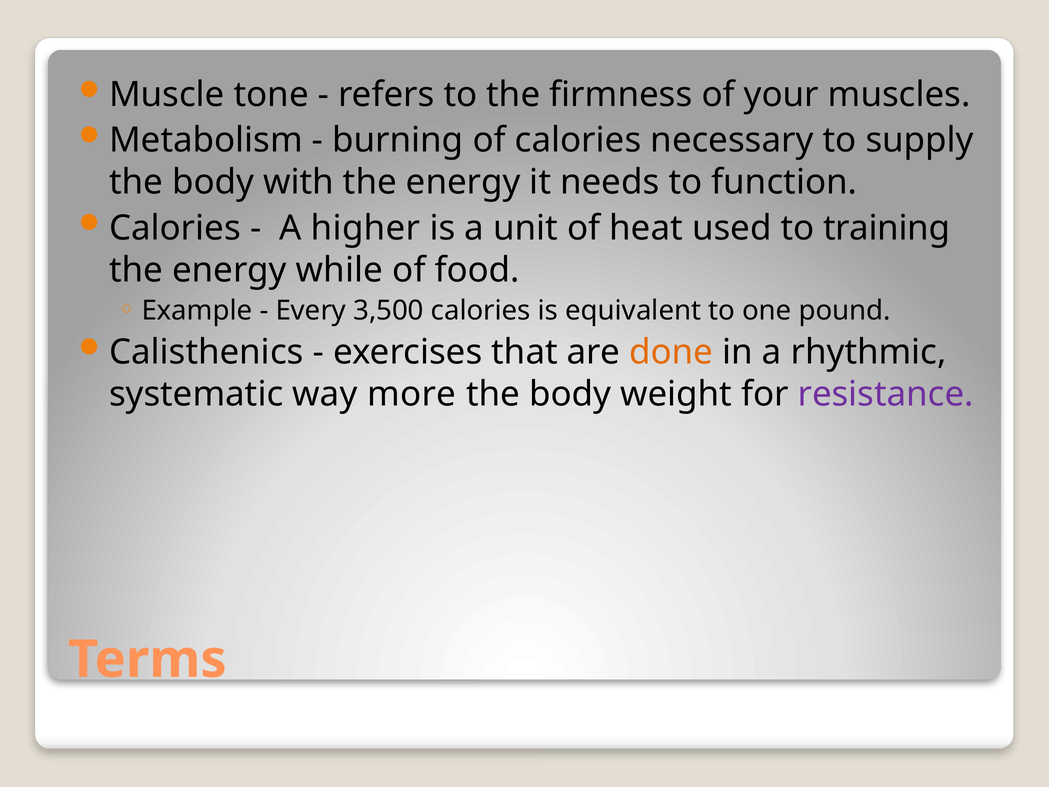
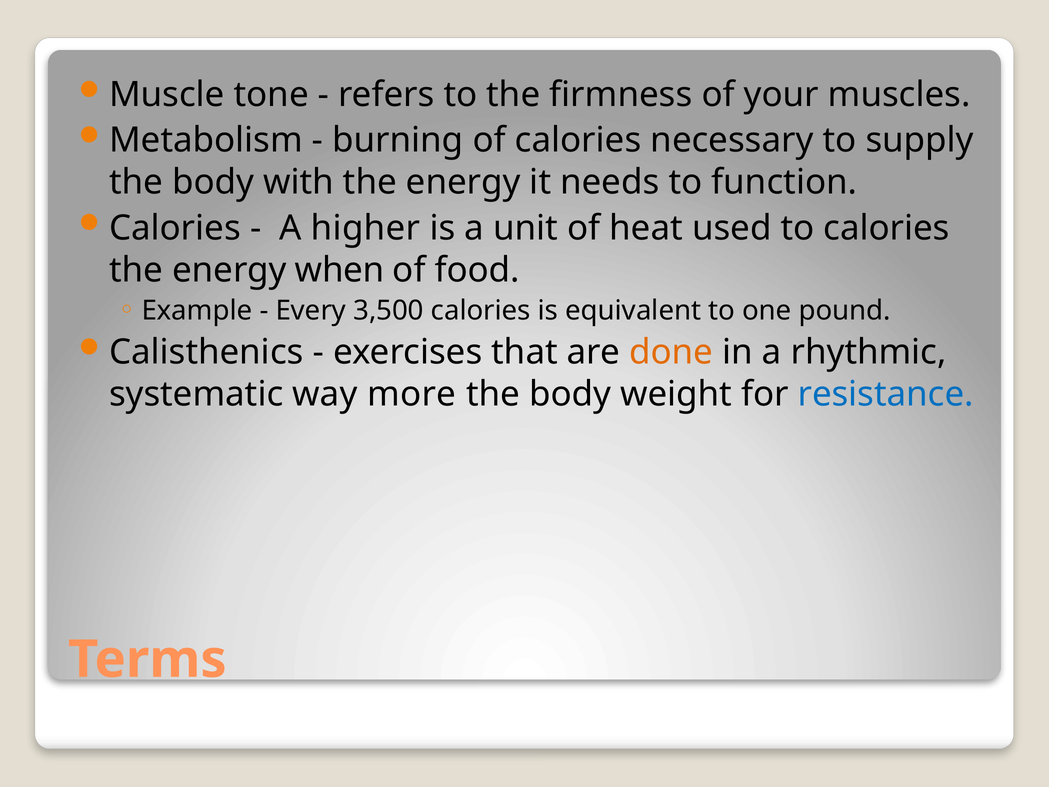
to training: training -> calories
while: while -> when
resistance colour: purple -> blue
